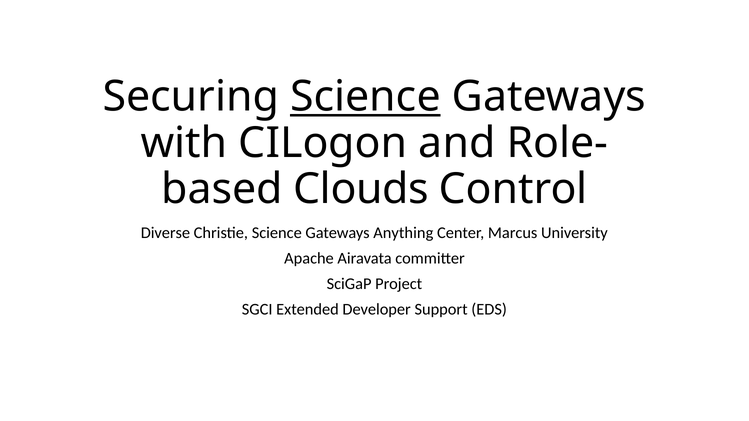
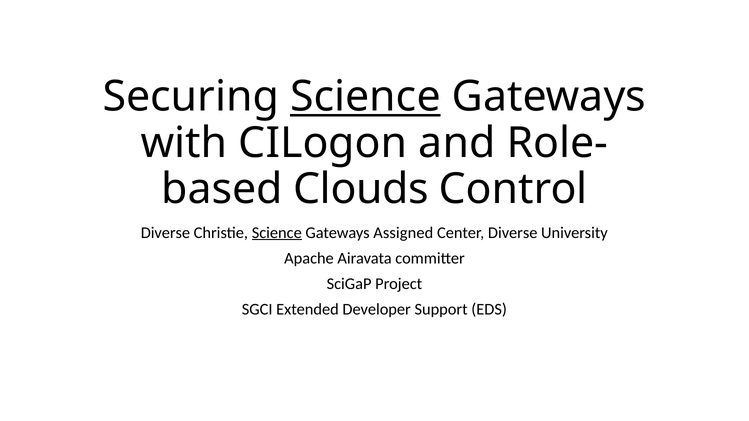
Science at (277, 233) underline: none -> present
Anything: Anything -> Assigned
Center Marcus: Marcus -> Diverse
